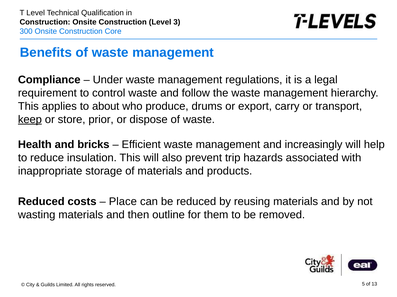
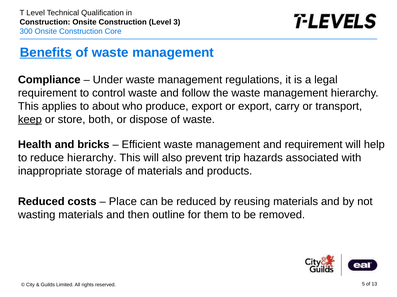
Benefits underline: none -> present
produce drums: drums -> export
prior: prior -> both
and increasingly: increasingly -> requirement
reduce insulation: insulation -> hierarchy
